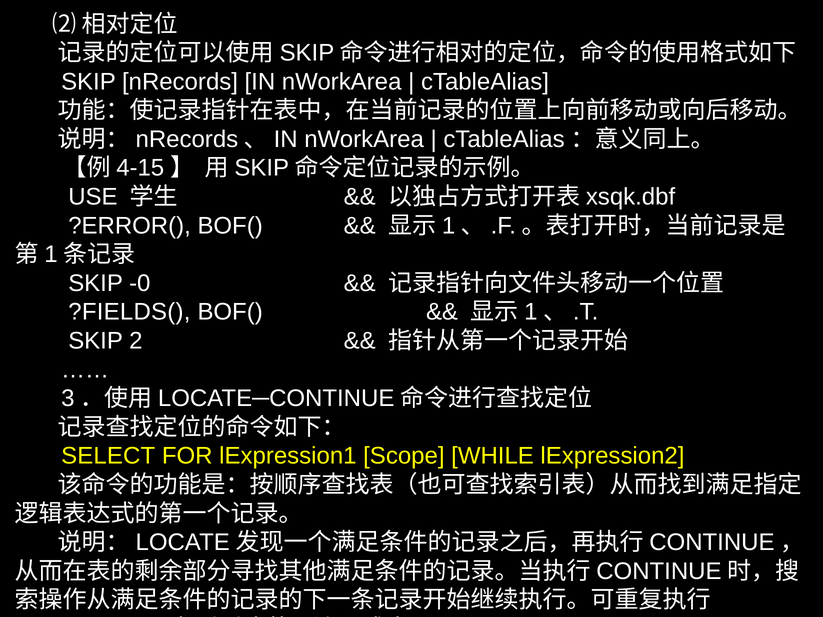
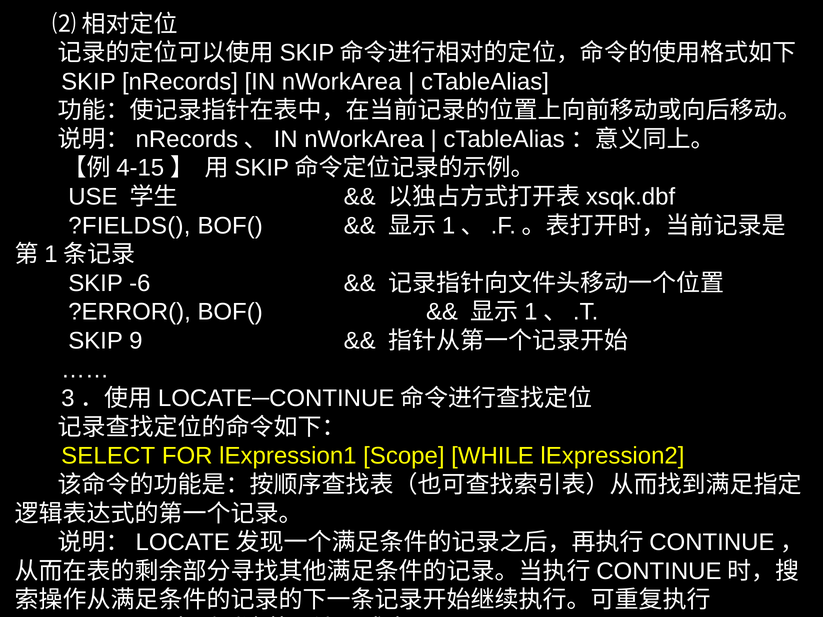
?ERROR(: ?ERROR( -> ?FIELDS(
-0: -0 -> -6
?FIELDS(: ?FIELDS( -> ?ERROR(
2: 2 -> 9
